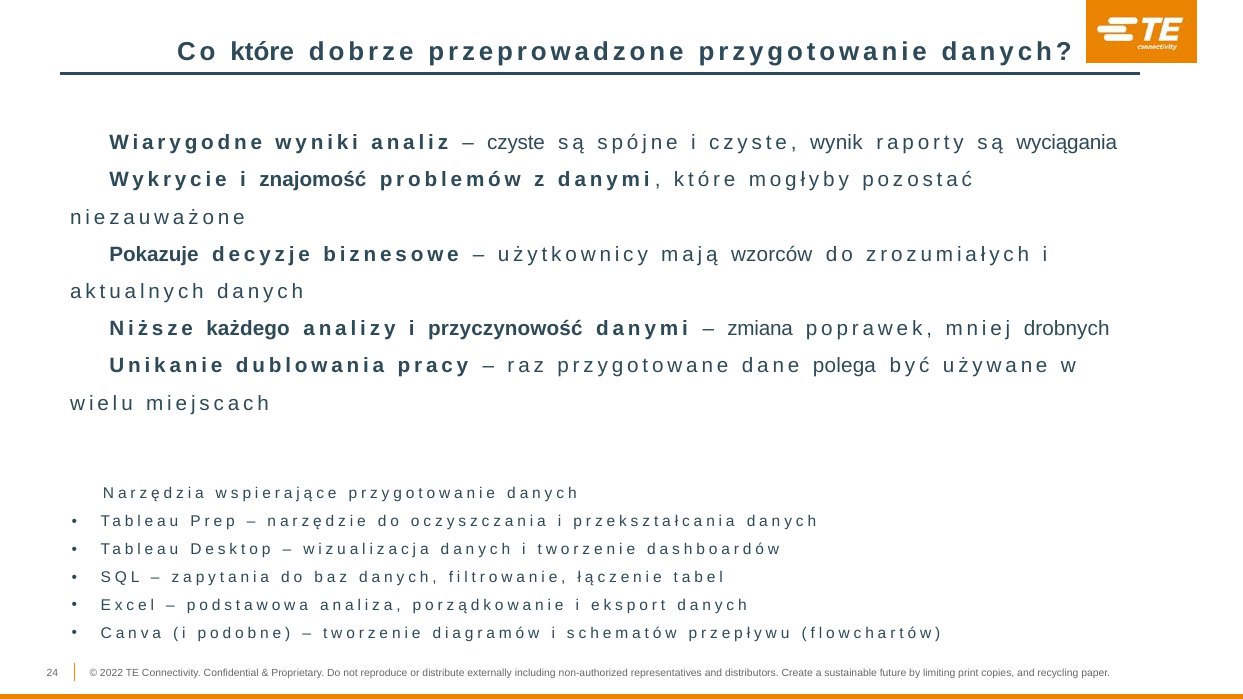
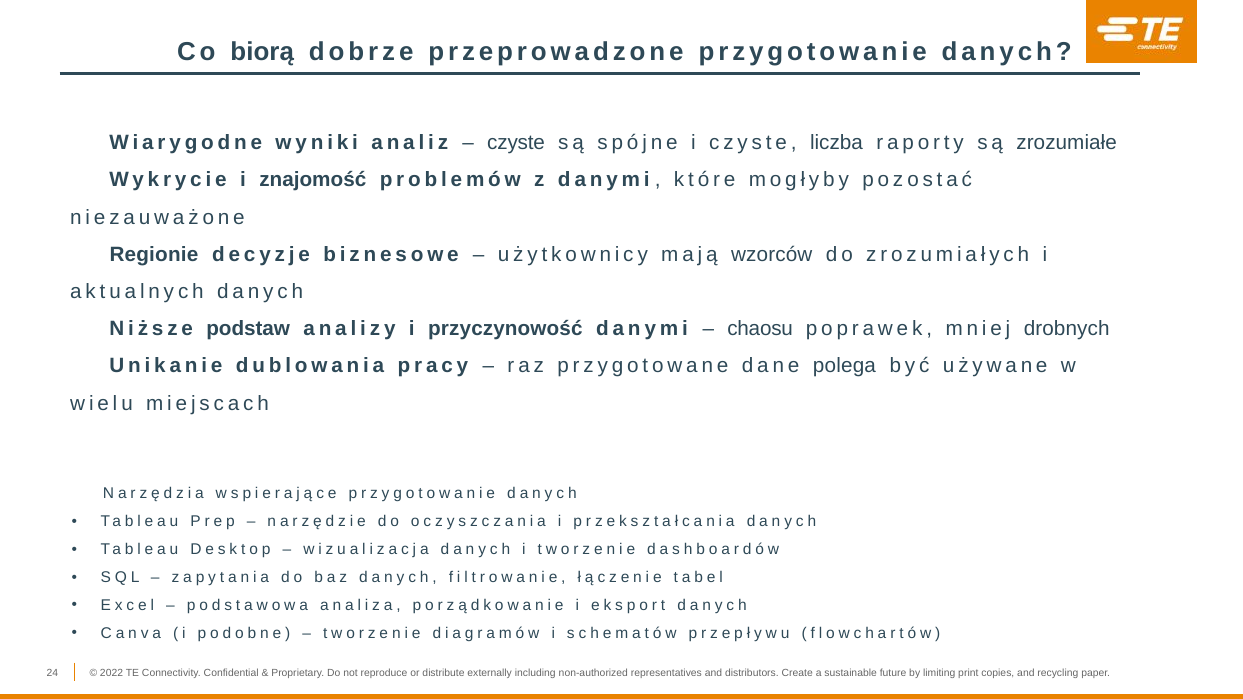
Co które: które -> biorą
wynik: wynik -> liczba
wyciągania: wyciągania -> zrozumiałe
Pokazuje: Pokazuje -> Regionie
każdego: każdego -> podstaw
zmiana: zmiana -> chaosu
